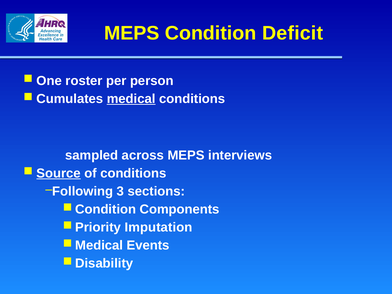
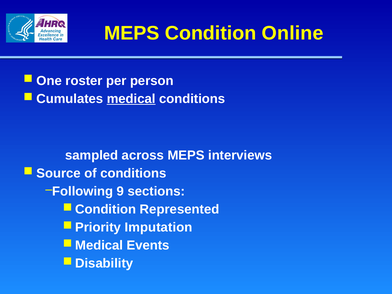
Deficit: Deficit -> Online
Source underline: present -> none
3: 3 -> 9
Components: Components -> Represented
